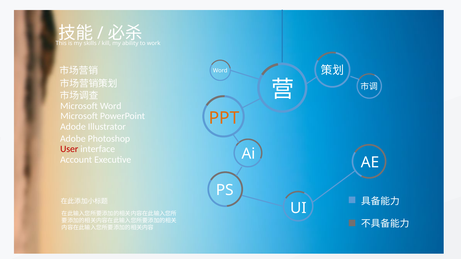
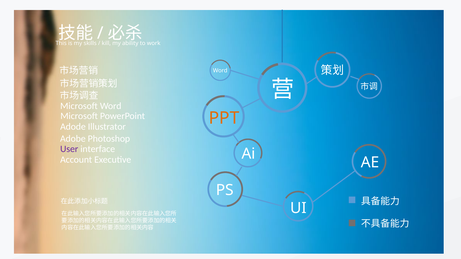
User colour: red -> purple
